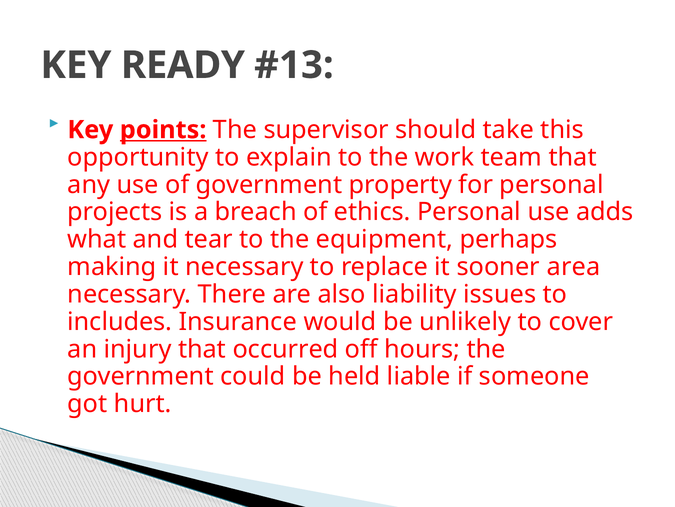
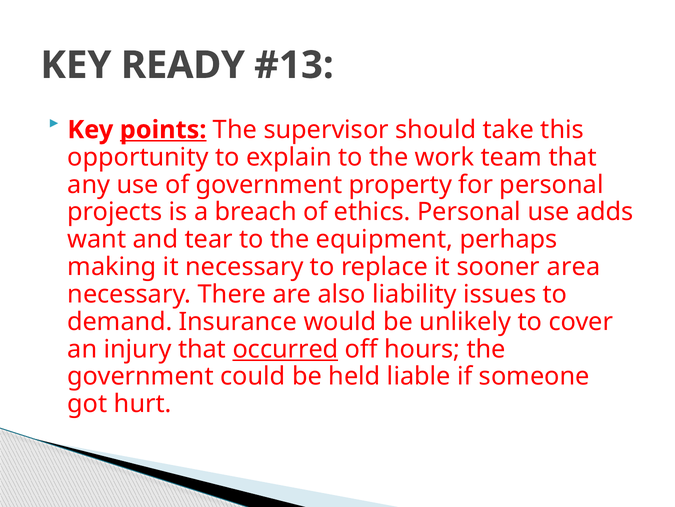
what: what -> want
includes: includes -> demand
occurred underline: none -> present
